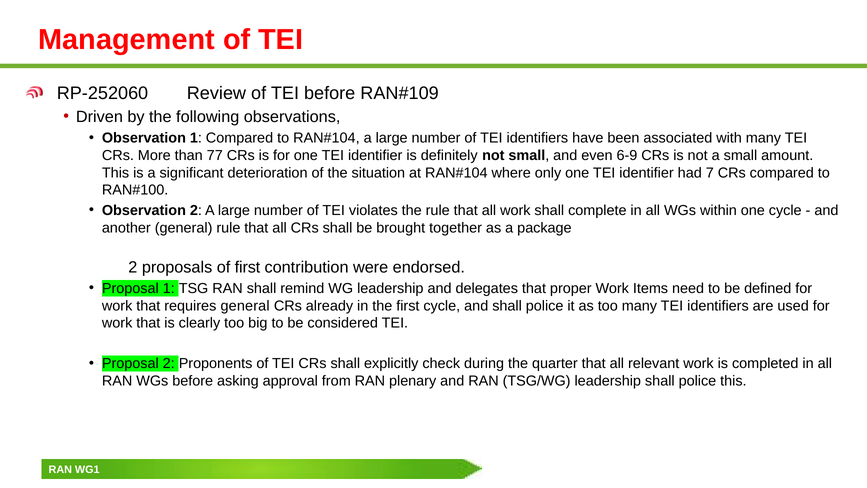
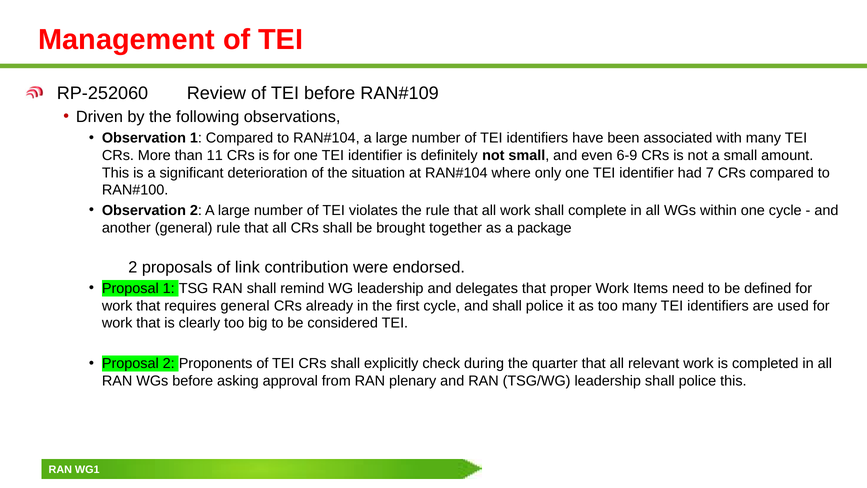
77: 77 -> 11
of first: first -> link
